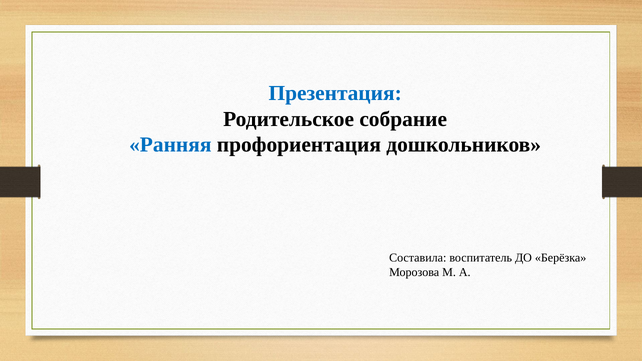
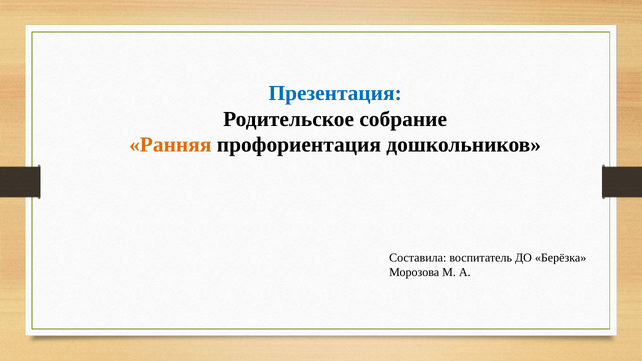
Ранняя colour: blue -> orange
